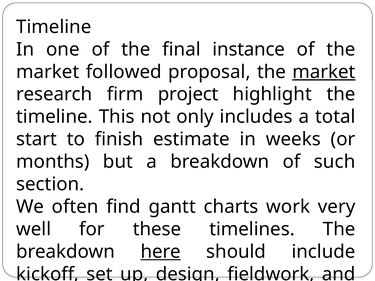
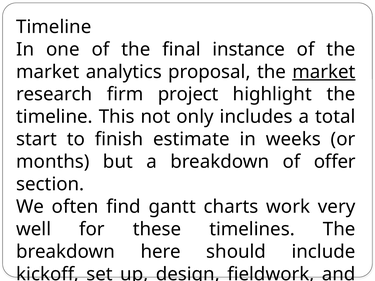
followed: followed -> analytics
such: such -> offer
here underline: present -> none
